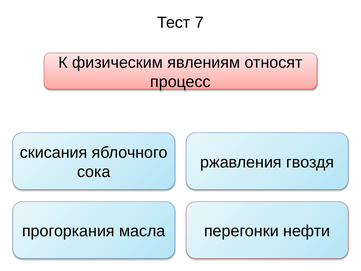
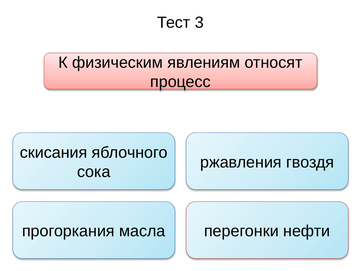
7: 7 -> 3
